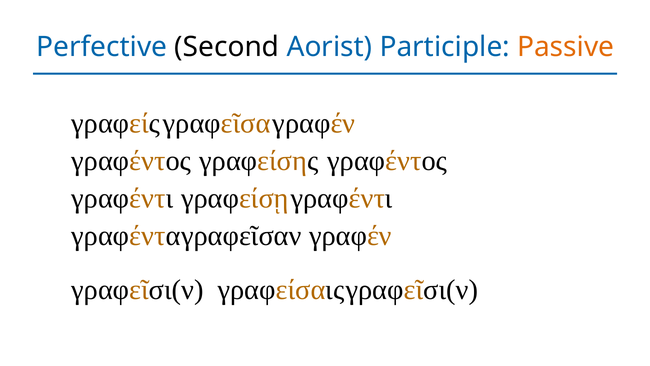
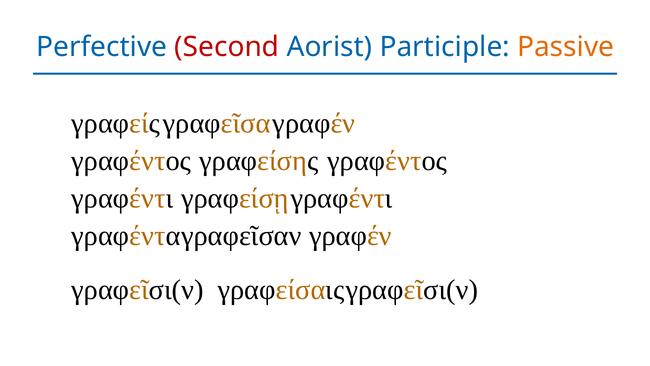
Second colour: black -> red
